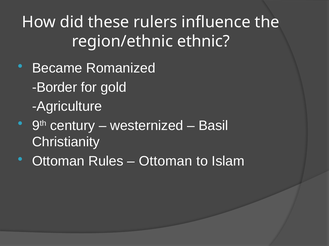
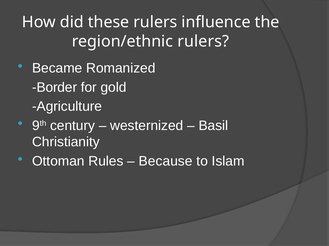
region/ethnic ethnic: ethnic -> rulers
Ottoman at (166, 162): Ottoman -> Because
